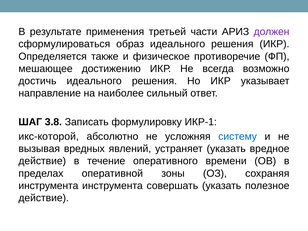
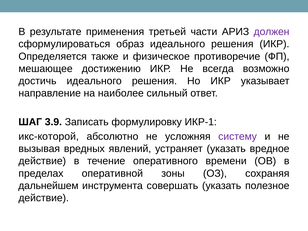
3.8: 3.8 -> 3.9
систему colour: blue -> purple
инструмента at (48, 186): инструмента -> дальнейшем
